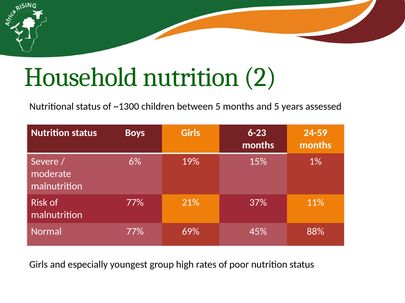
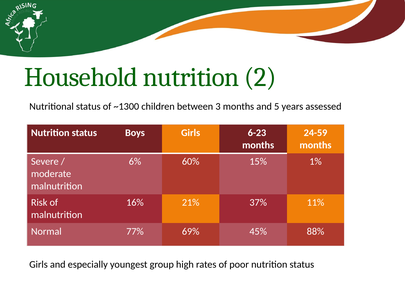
between 5: 5 -> 3
19%: 19% -> 60%
77% at (135, 203): 77% -> 16%
